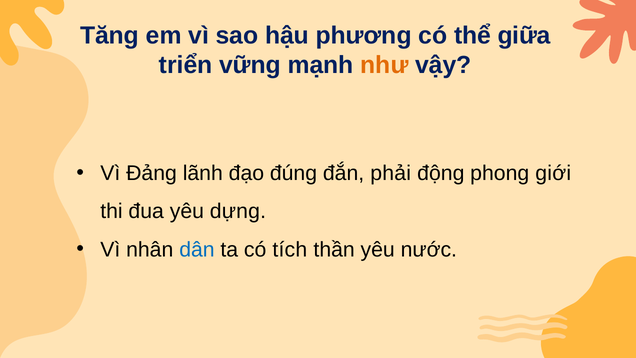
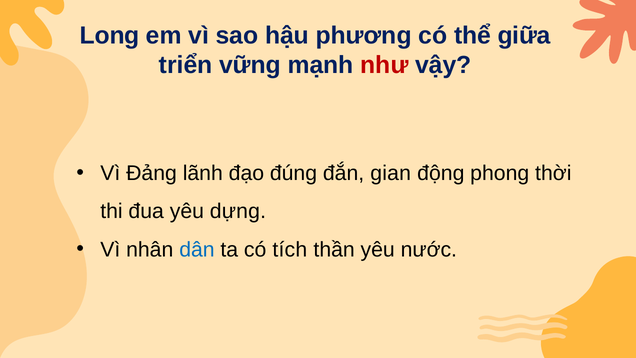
Tăng: Tăng -> Long
như colour: orange -> red
phải: phải -> gian
giới: giới -> thời
